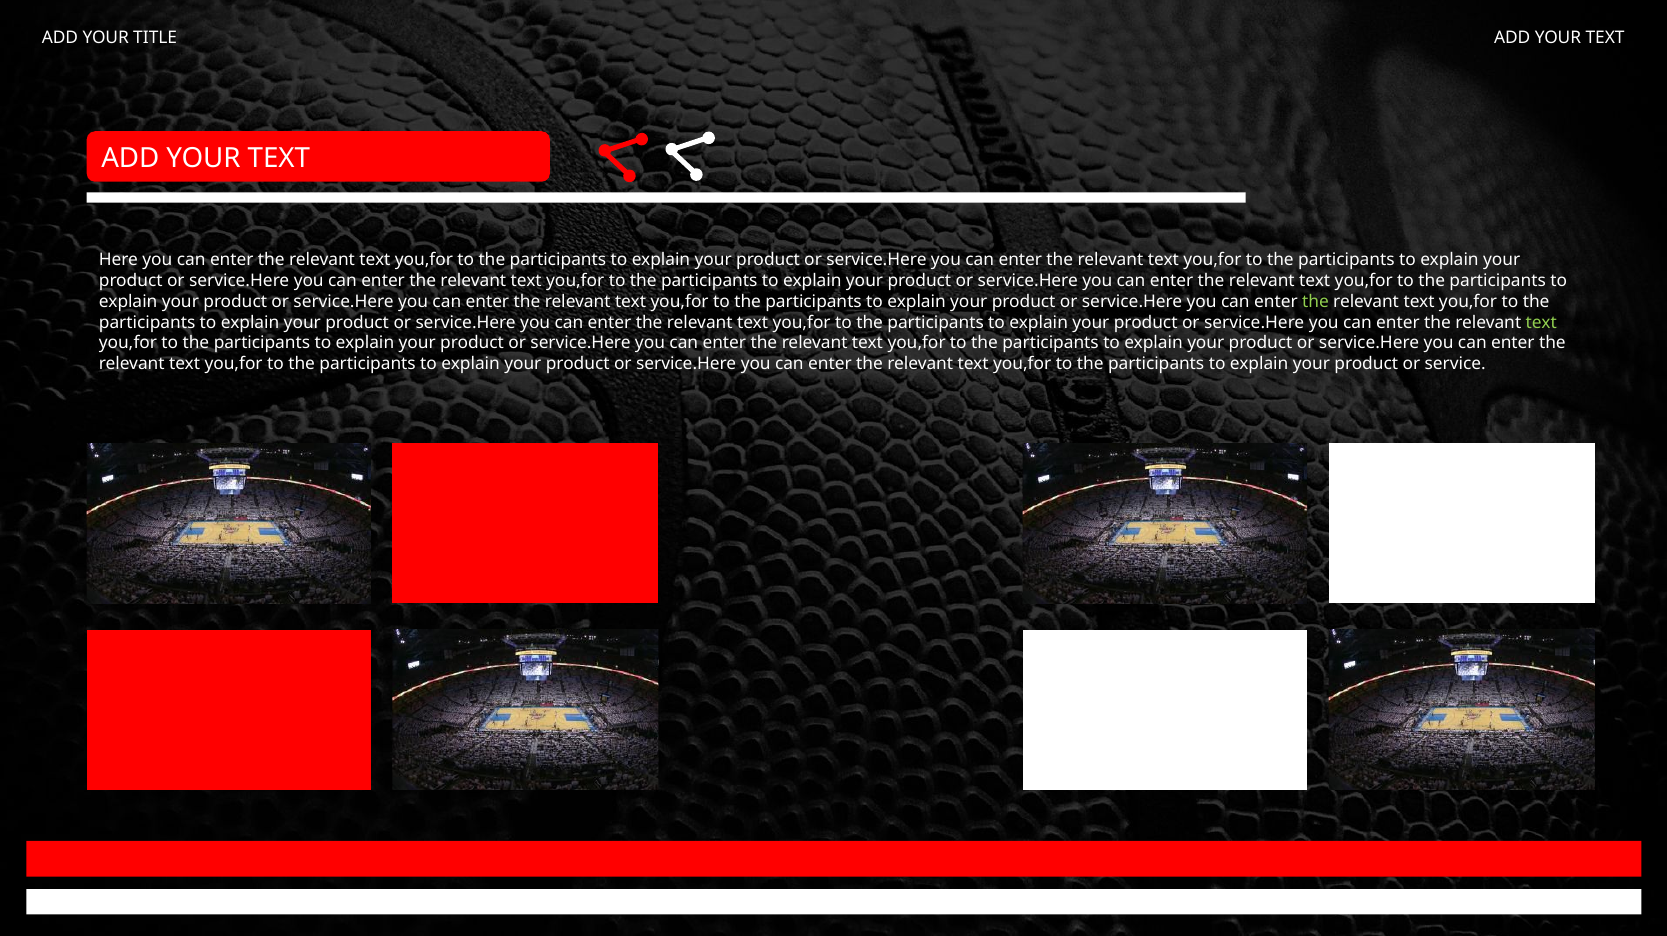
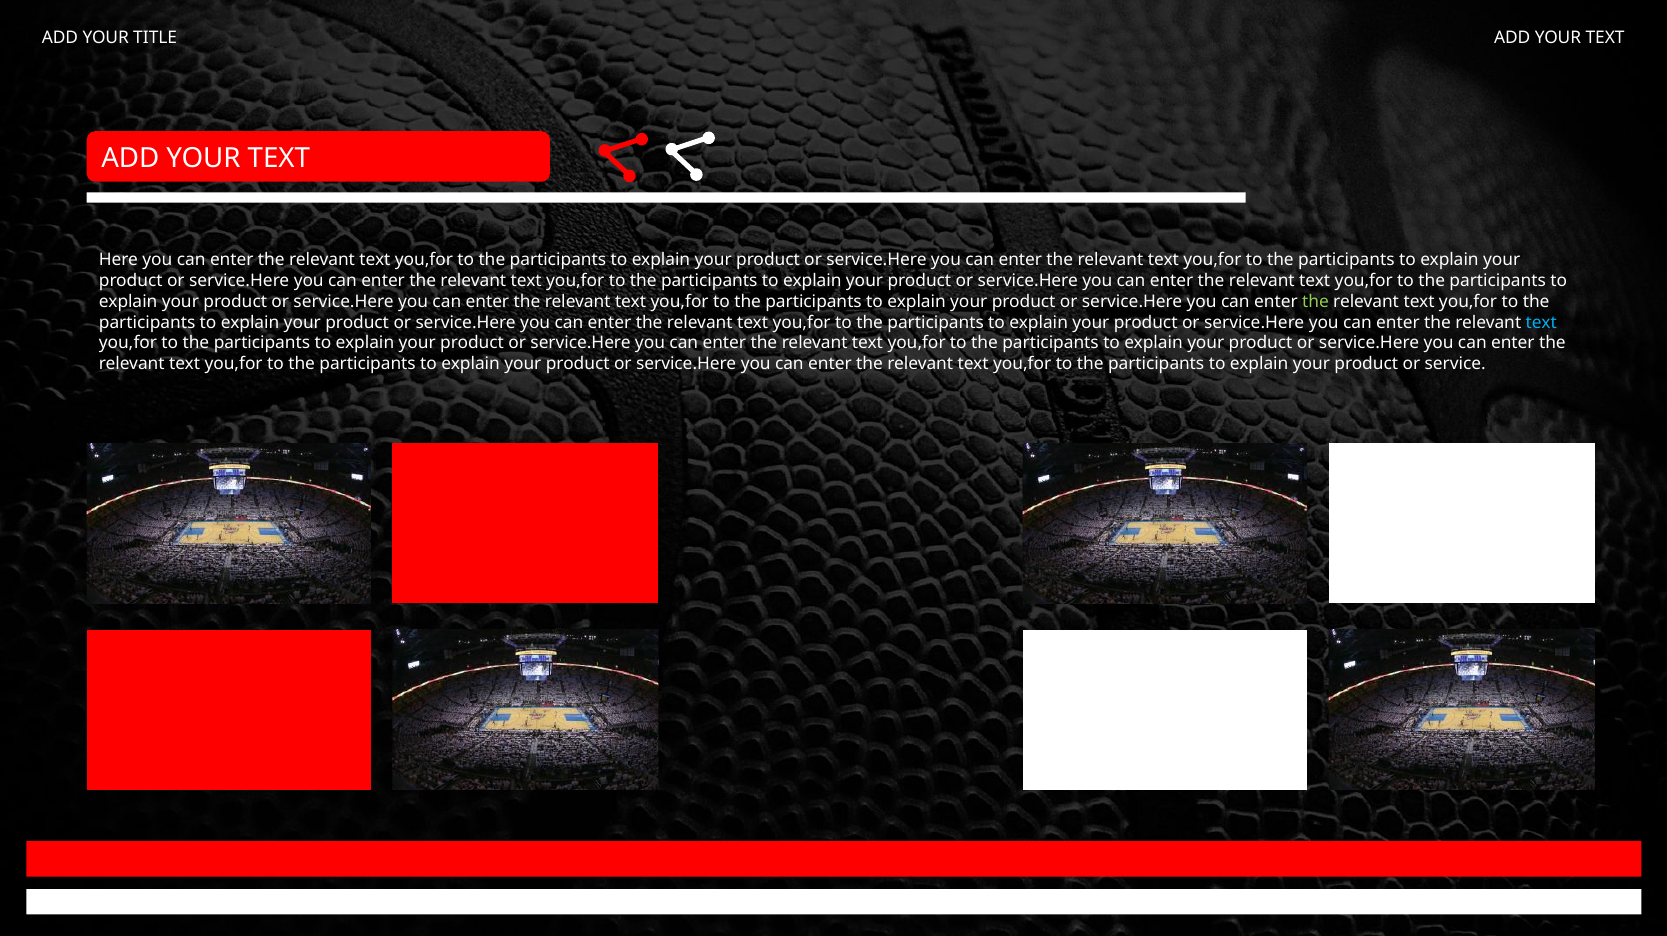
text at (1541, 323) colour: light green -> light blue
